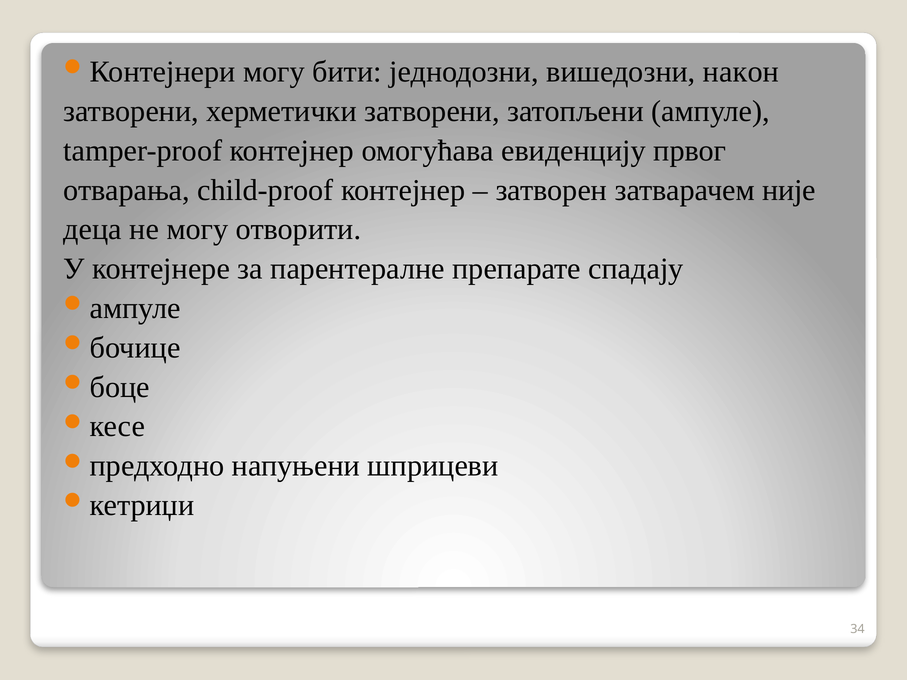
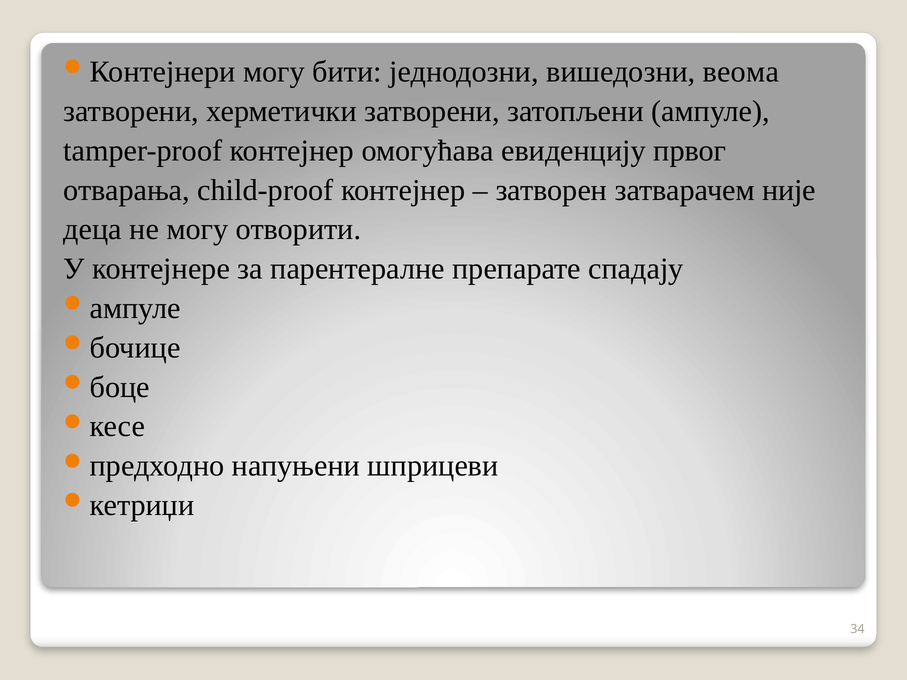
након: након -> веома
